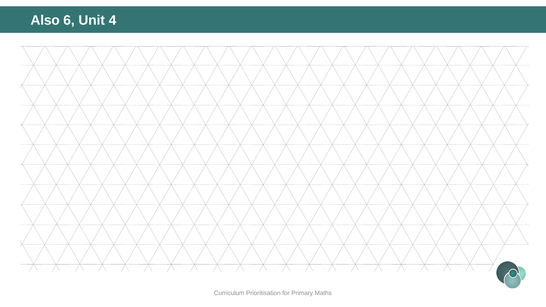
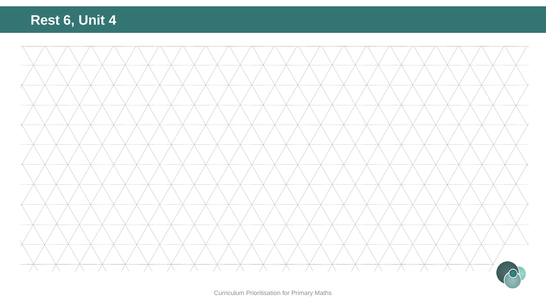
Also: Also -> Rest
